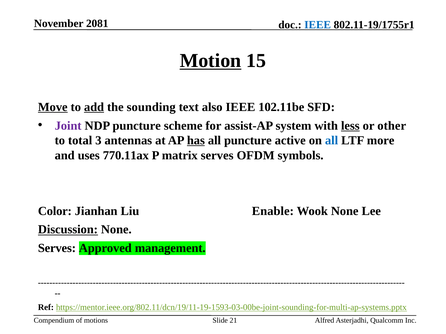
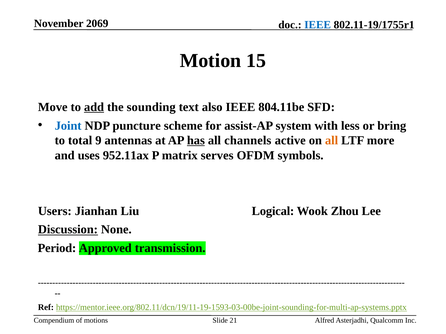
2081: 2081 -> 2069
Motion underline: present -> none
Move underline: present -> none
102.11be: 102.11be -> 804.11be
Joint colour: purple -> blue
less underline: present -> none
other: other -> bring
3: 3 -> 9
all puncture: puncture -> channels
all at (332, 141) colour: blue -> orange
770.11ax: 770.11ax -> 952.11ax
Color: Color -> Users
Enable: Enable -> Logical
Wook None: None -> Zhou
Serves at (57, 248): Serves -> Period
management: management -> transmission
